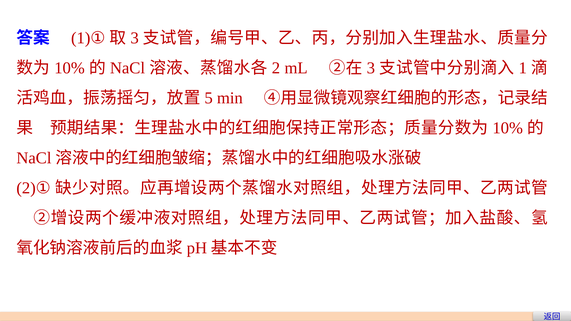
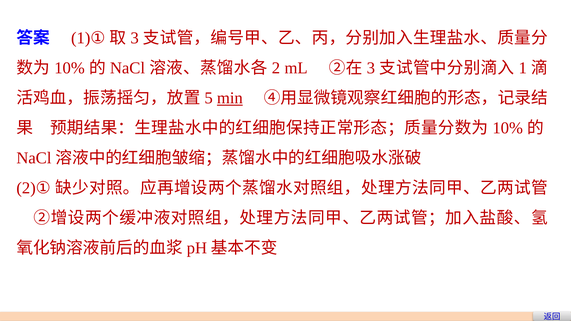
min underline: none -> present
